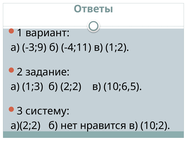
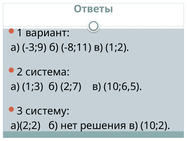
-4;11: -4;11 -> -8;11
задание: задание -> система
2;2: 2;2 -> 2;7
нравится: нравится -> решения
